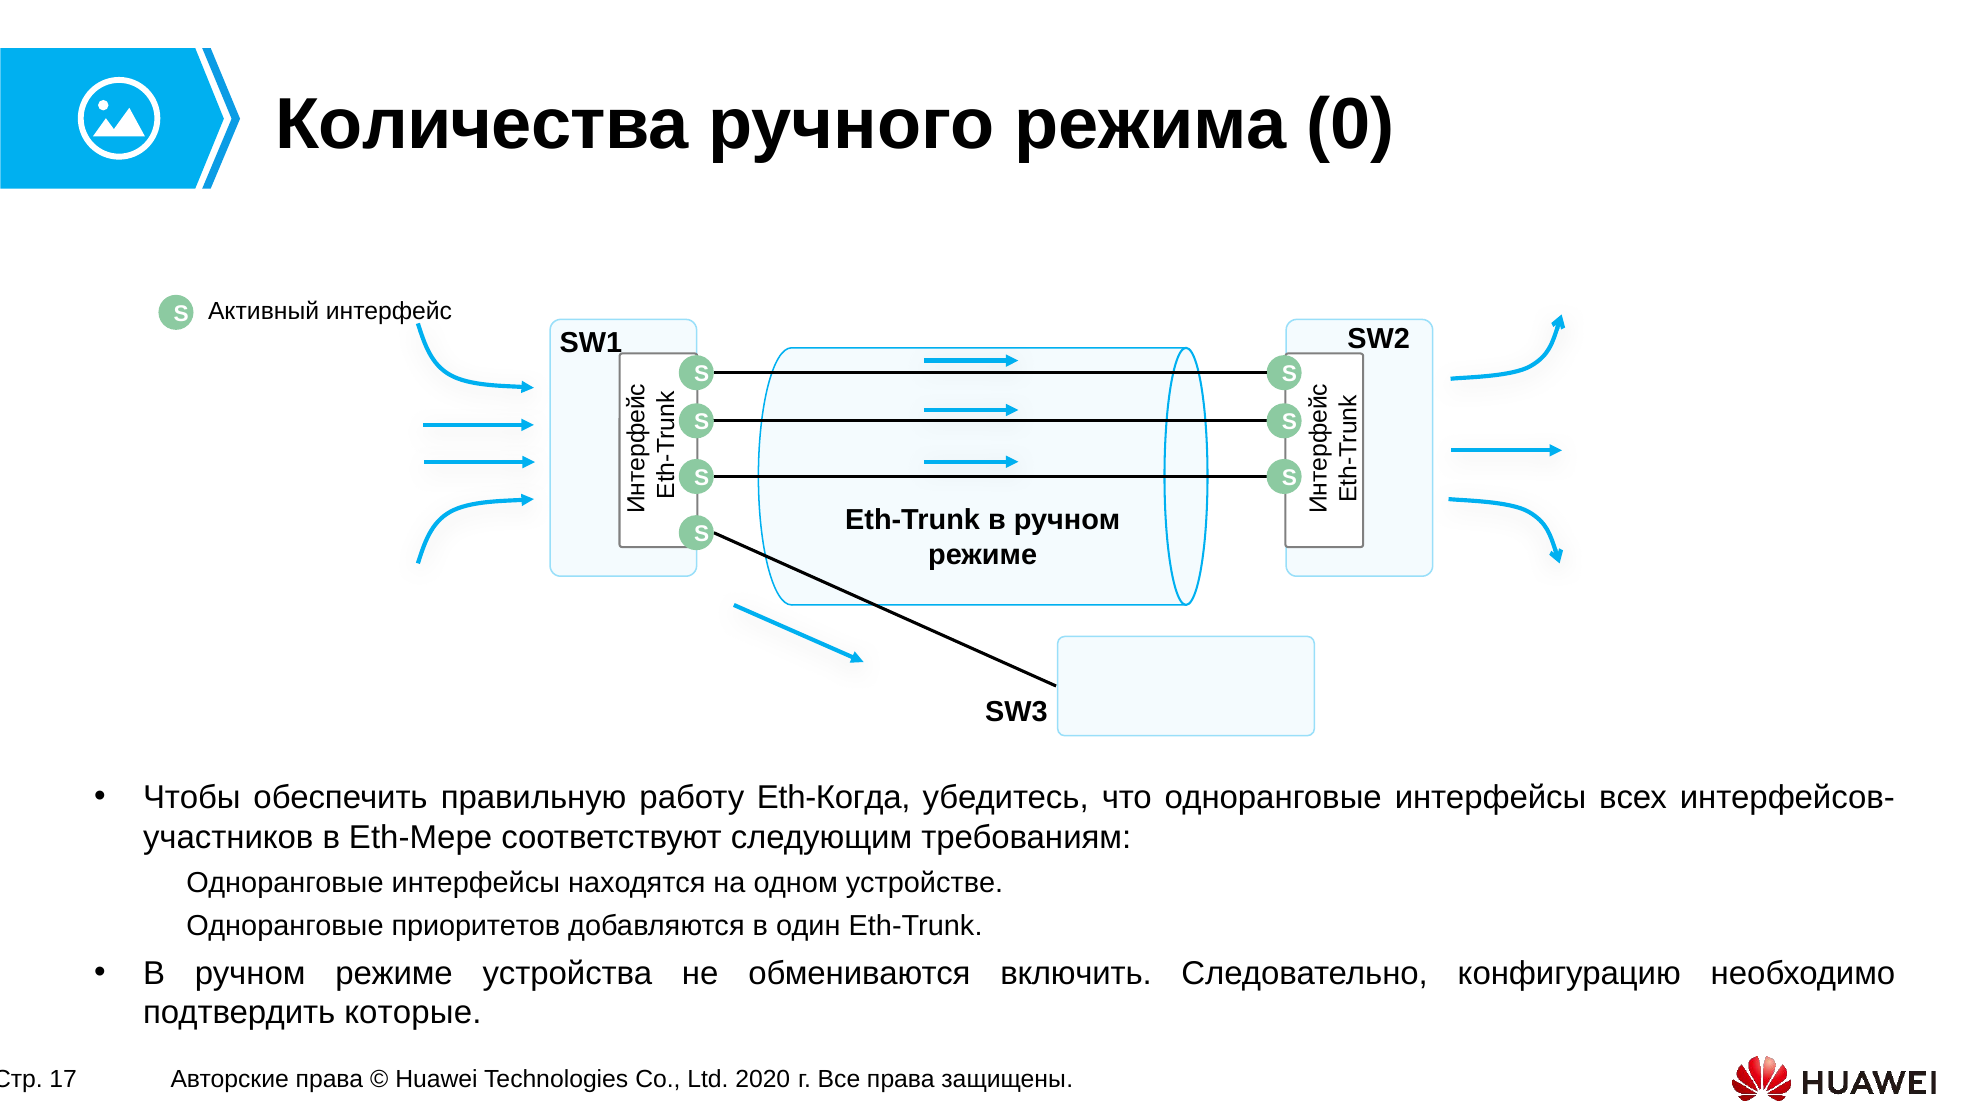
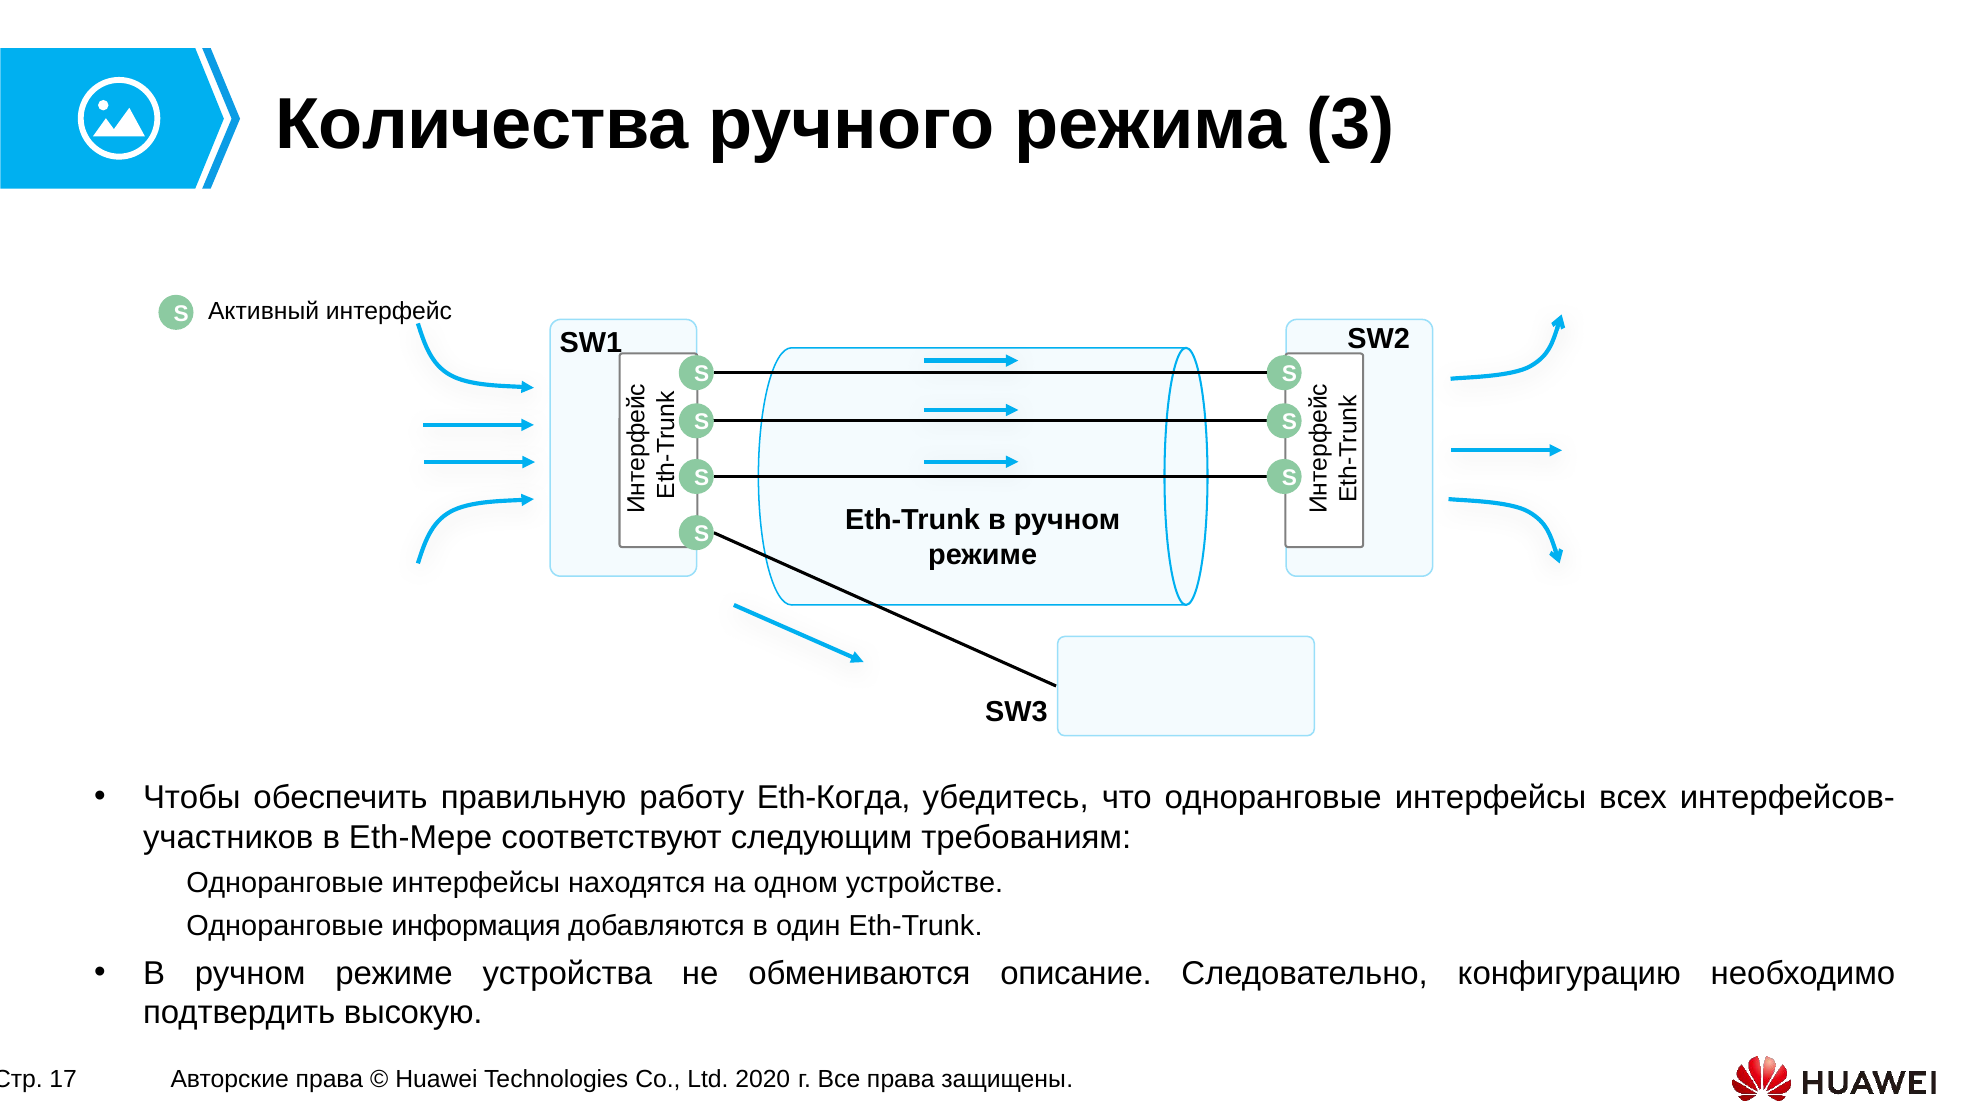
0: 0 -> 3
приоритетов: приоритетов -> информация
включить: включить -> описание
которые: которые -> высокую
